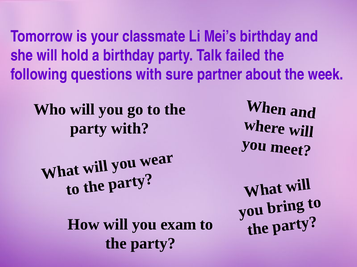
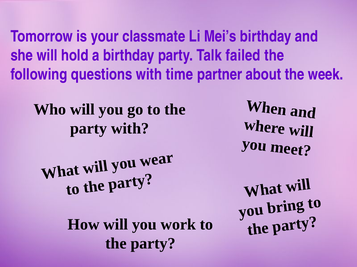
sure: sure -> time
exam: exam -> work
